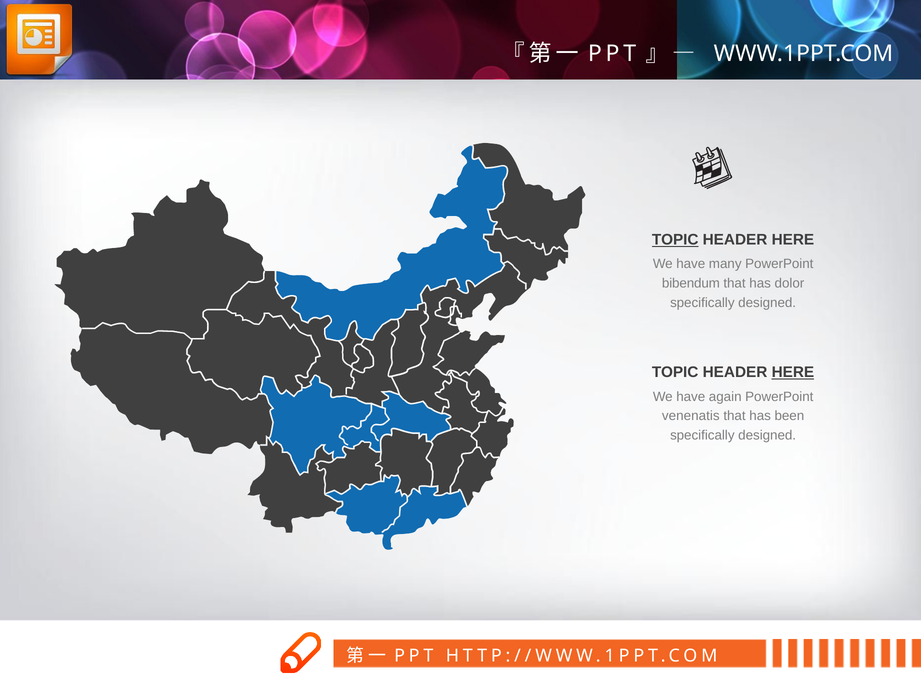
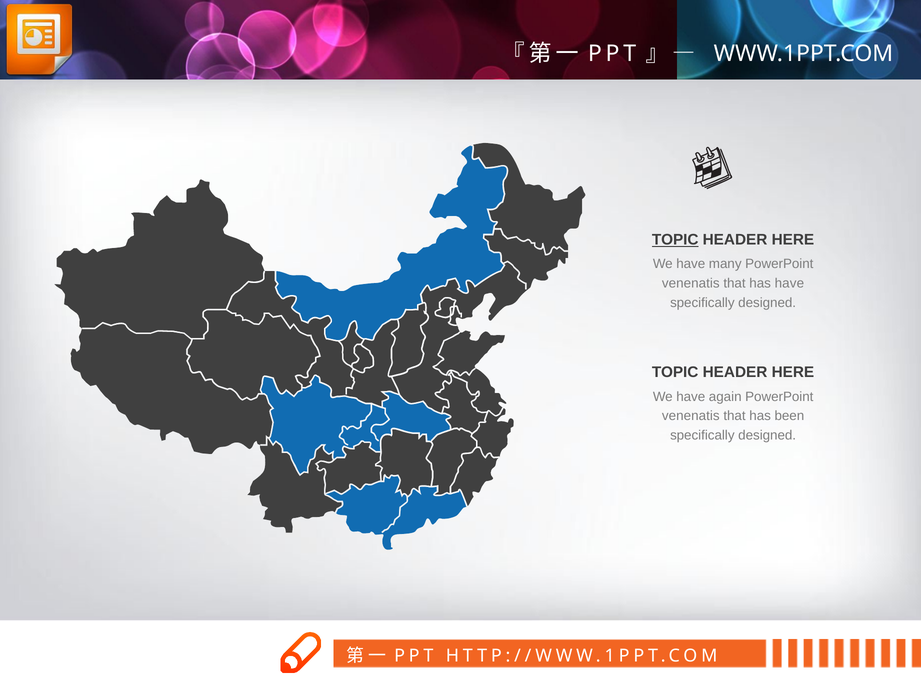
bibendum at (691, 283): bibendum -> venenatis
has dolor: dolor -> have
HERE at (793, 372) underline: present -> none
